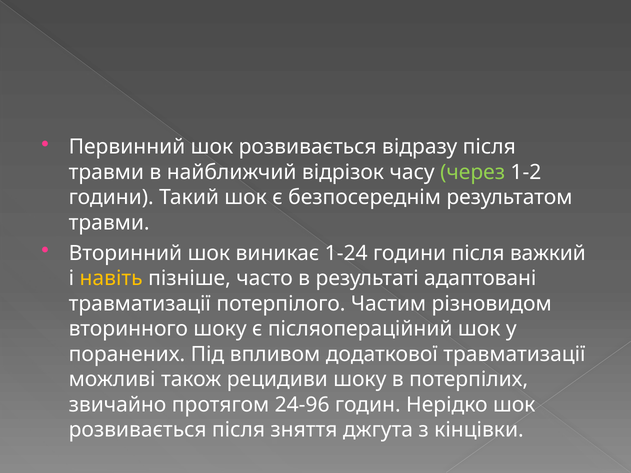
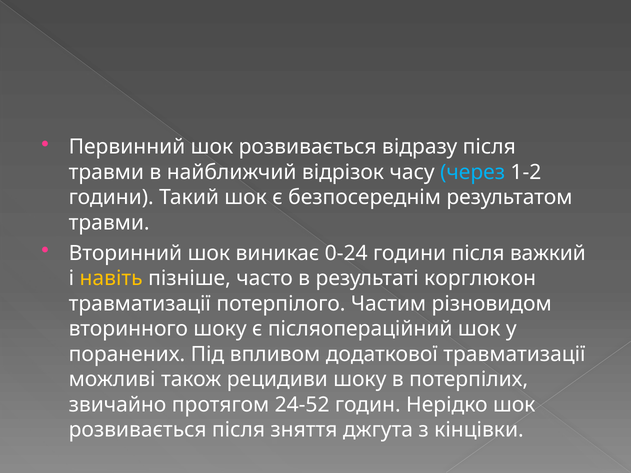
через colour: light green -> light blue
1-24: 1-24 -> 0-24
адаптовані: адаптовані -> корглюкон
24-96: 24-96 -> 24-52
